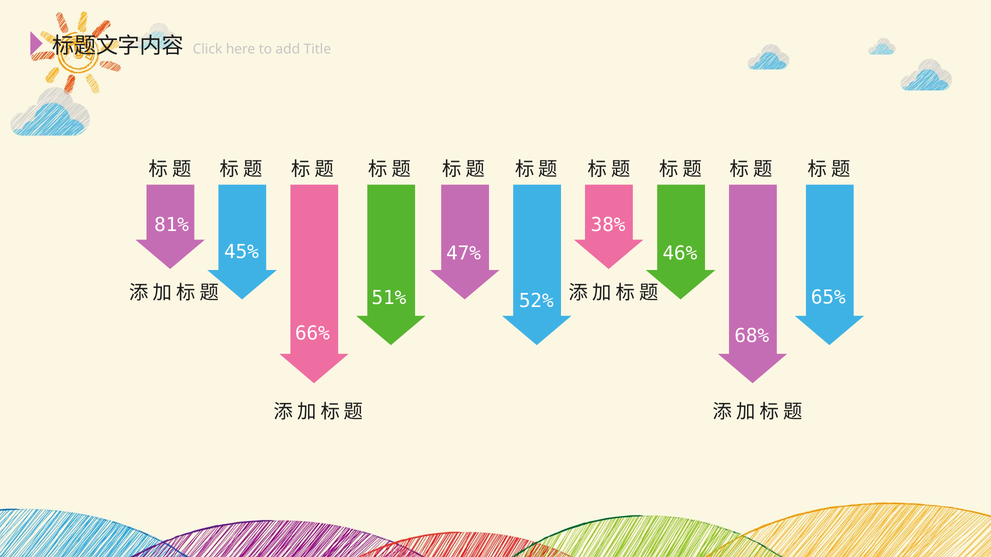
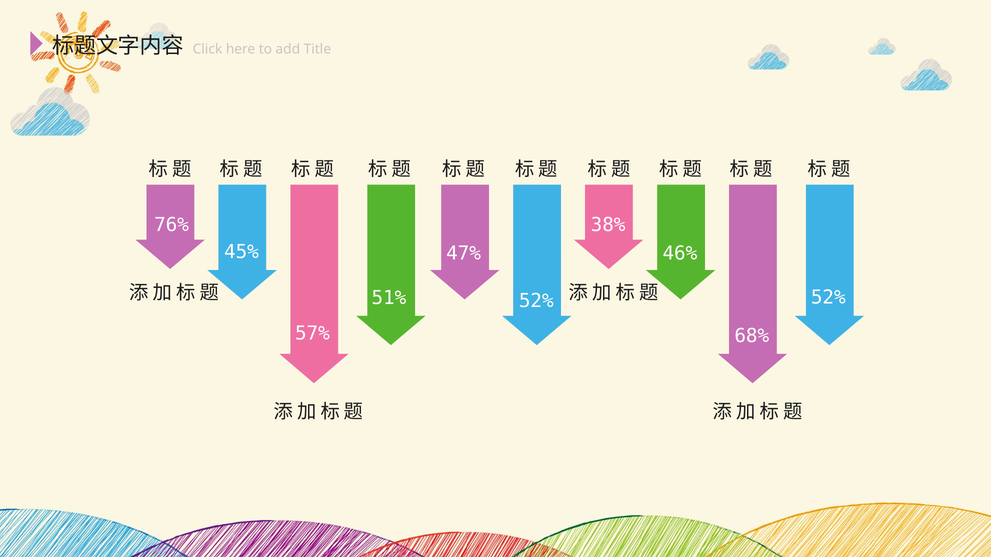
81%: 81% -> 76%
65% at (828, 298): 65% -> 52%
66%: 66% -> 57%
